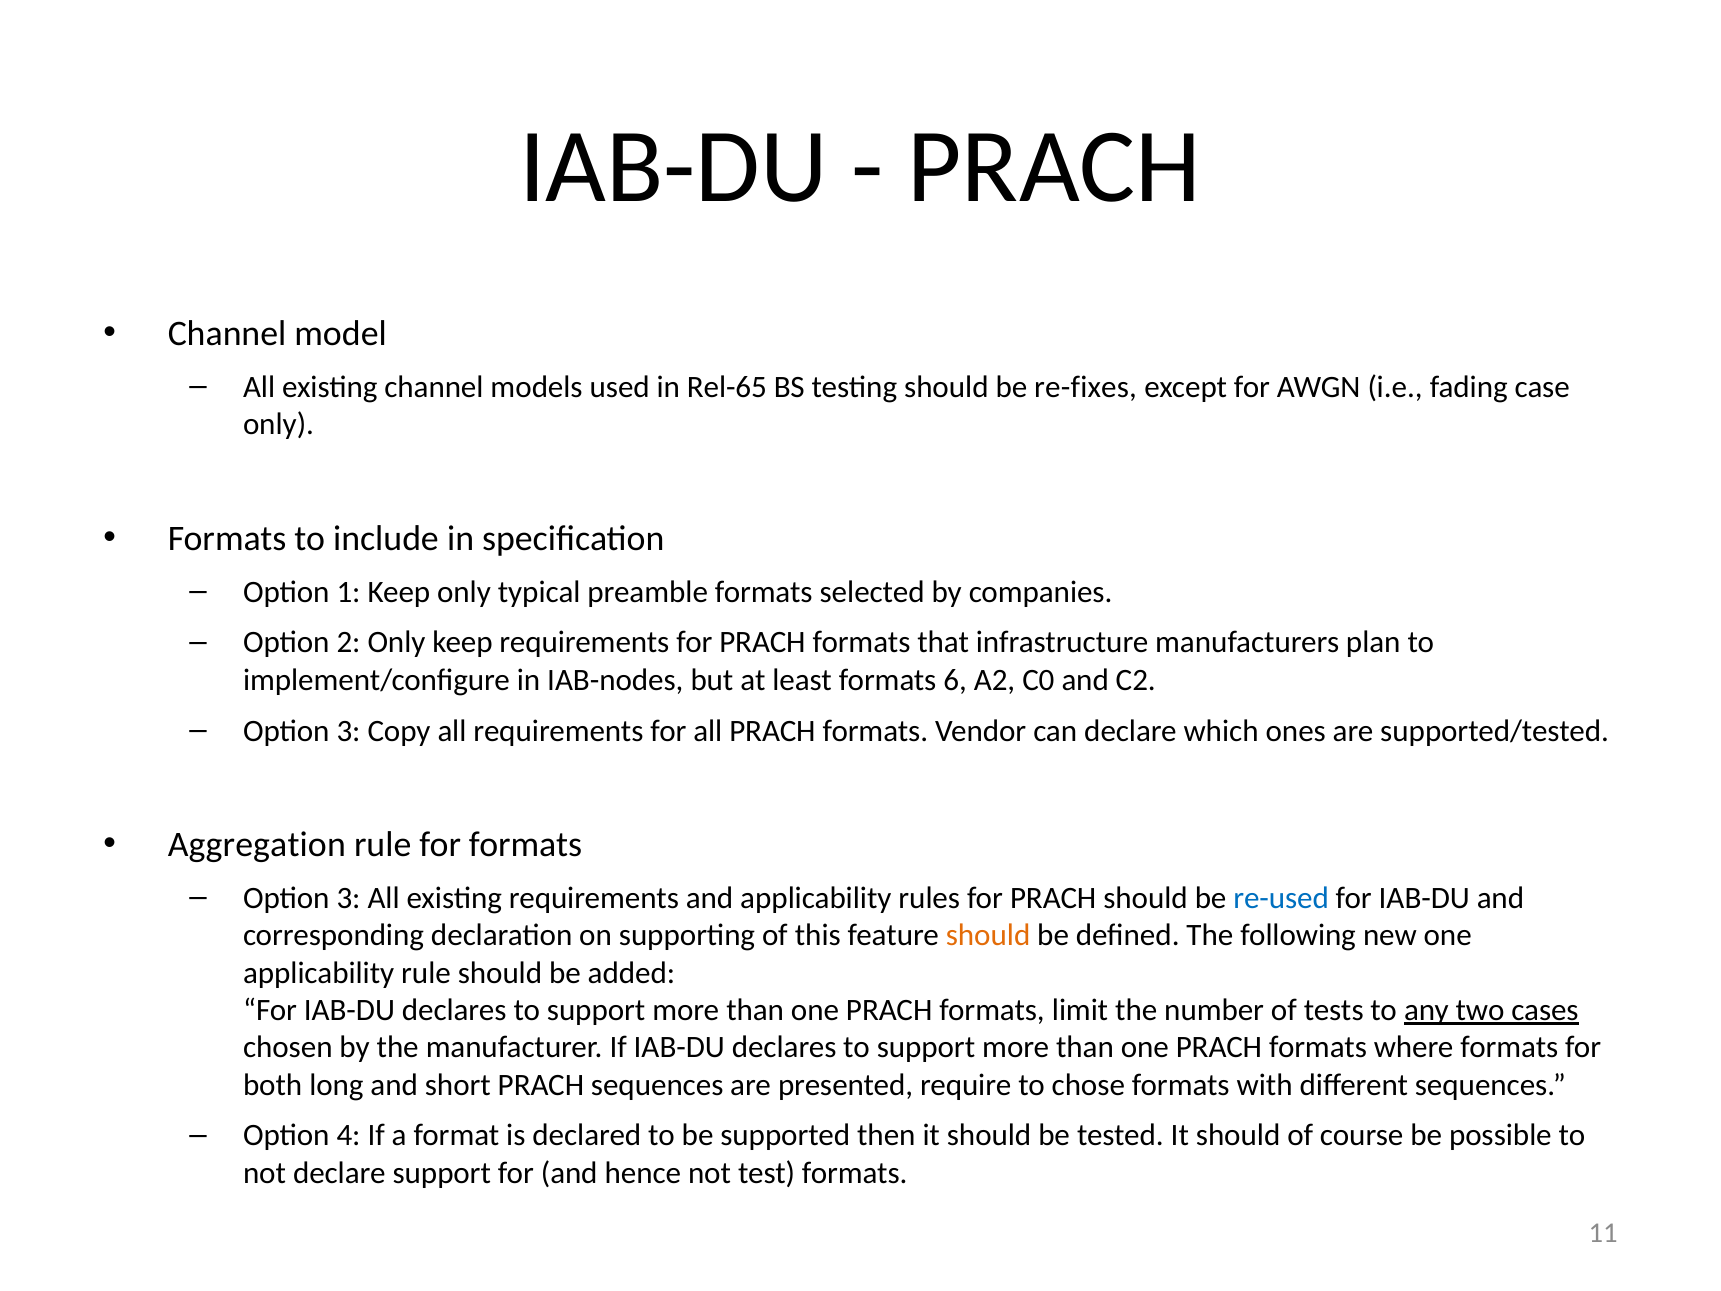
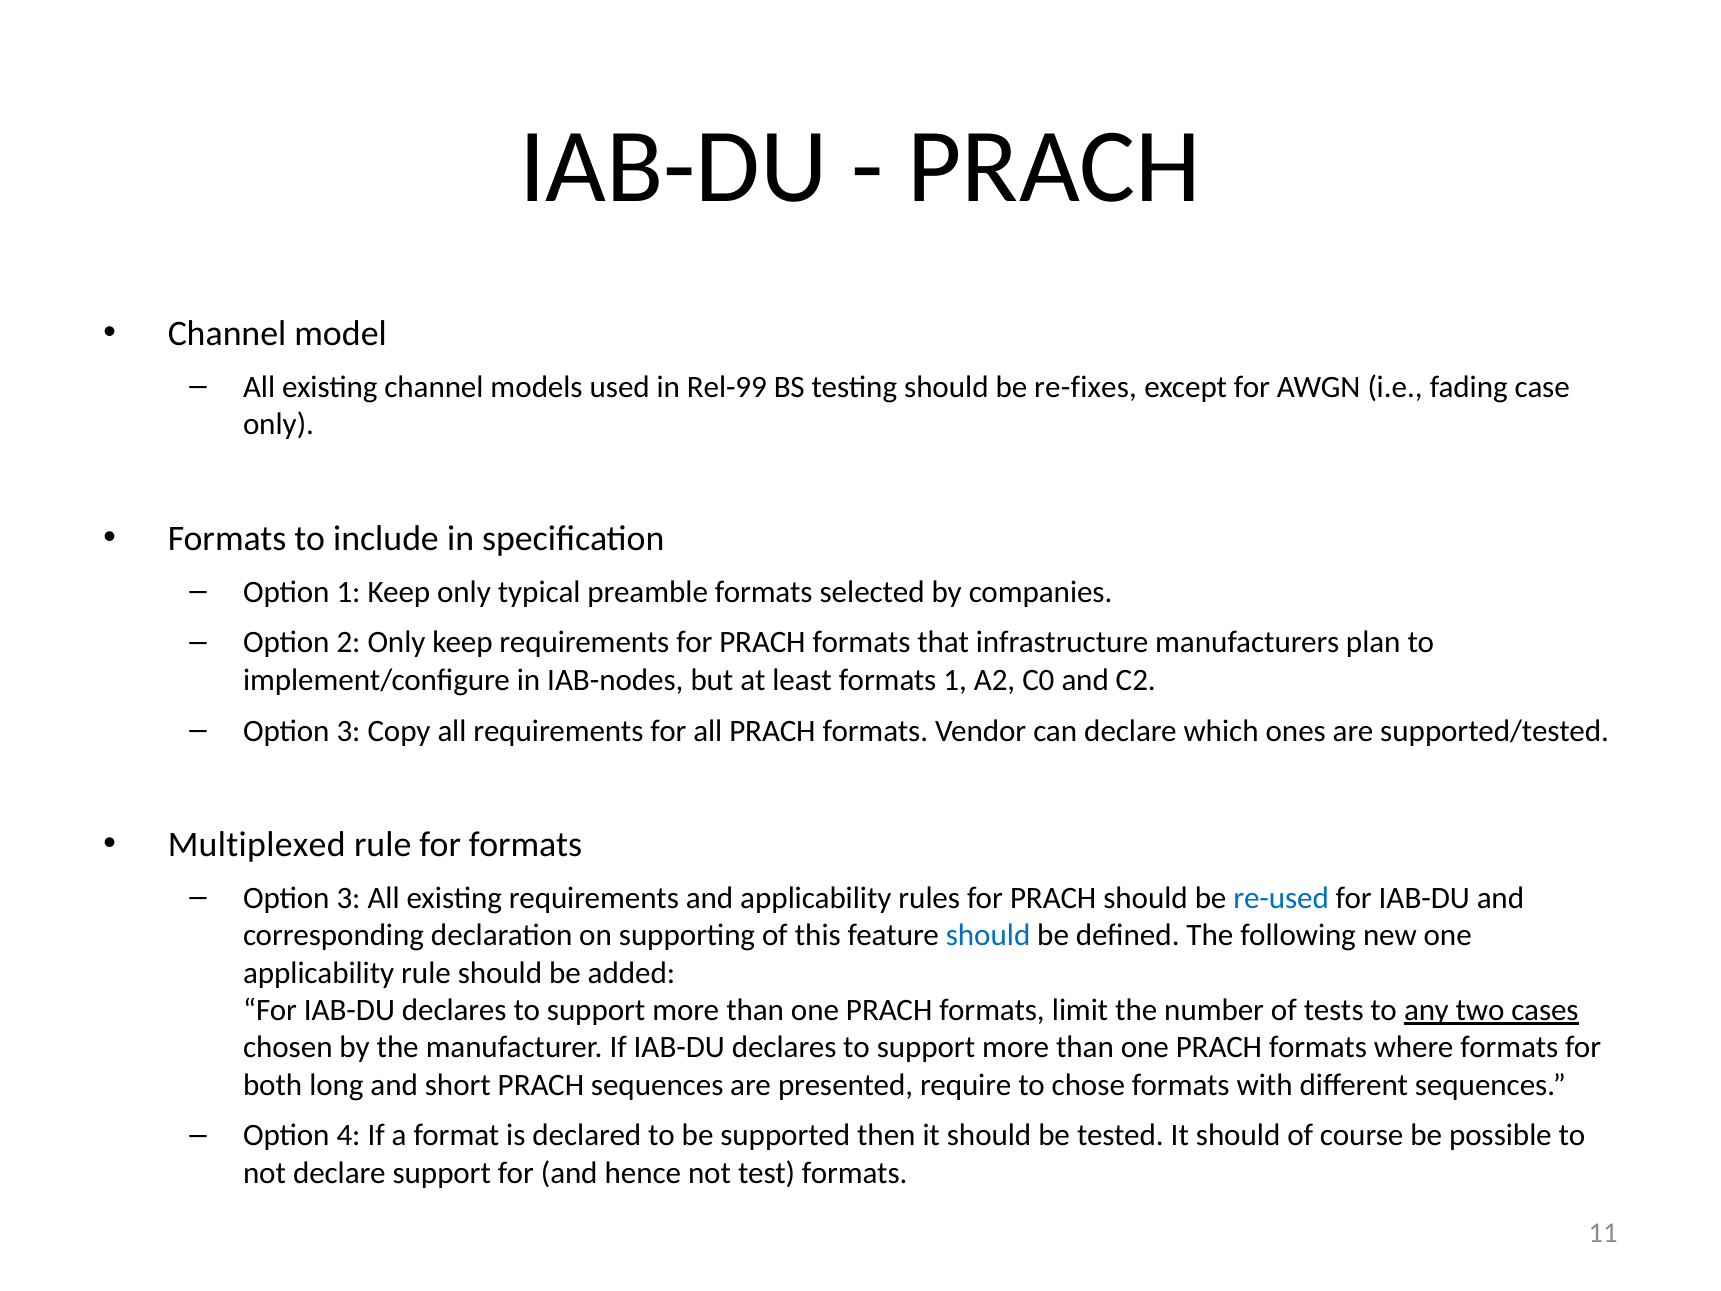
Rel-65: Rel-65 -> Rel-99
formats 6: 6 -> 1
Aggregation: Aggregation -> Multiplexed
should at (988, 935) colour: orange -> blue
